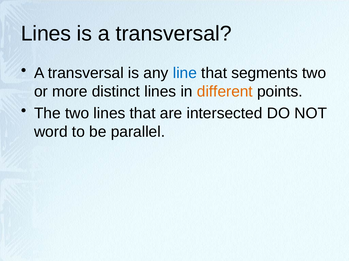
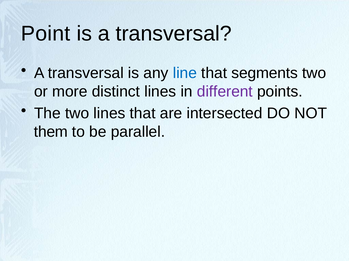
Lines at (46, 34): Lines -> Point
different colour: orange -> purple
word: word -> them
